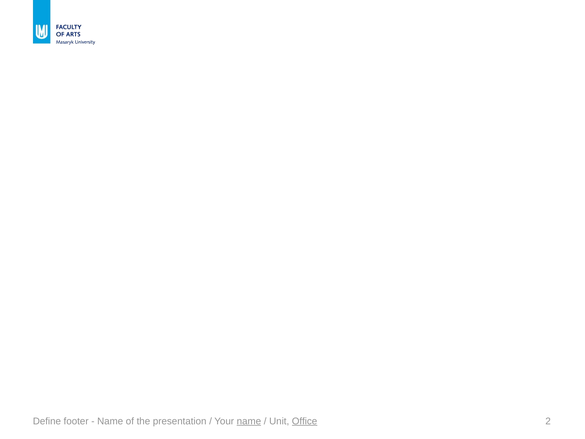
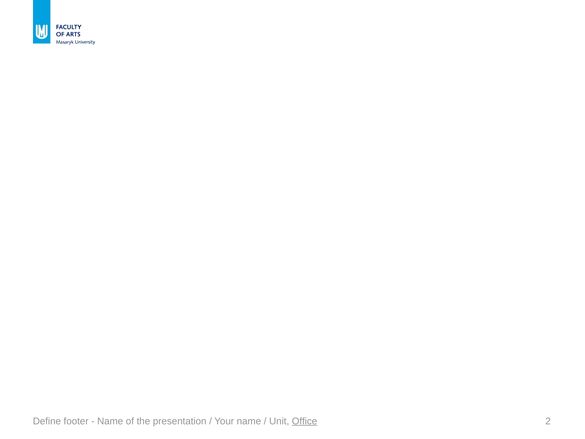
name at (249, 421) underline: present -> none
